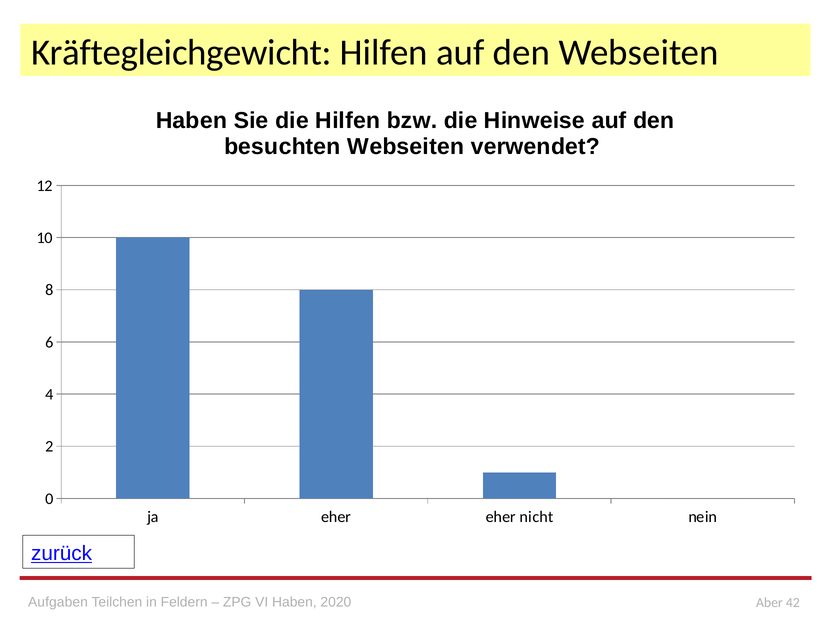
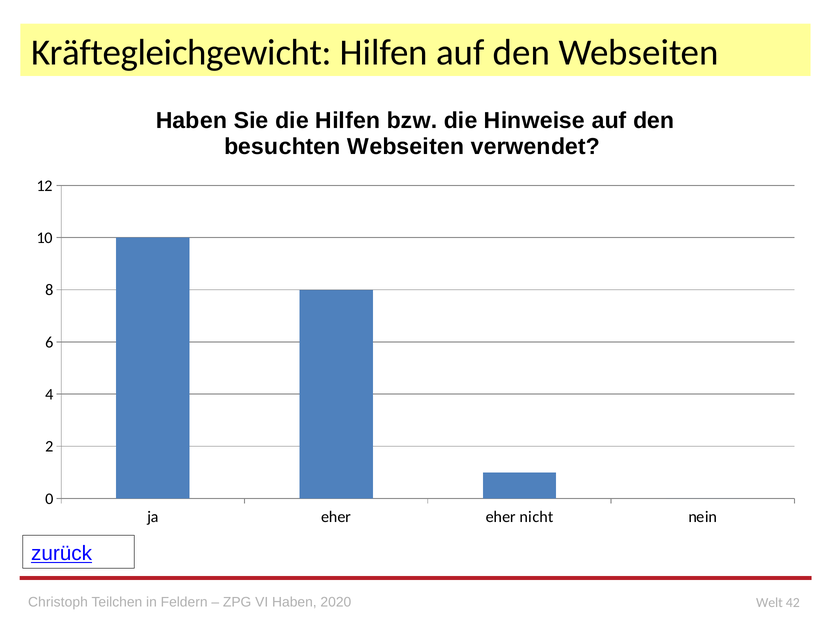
Aufgaben: Aufgaben -> Christoph
Aber: Aber -> Welt
